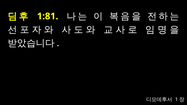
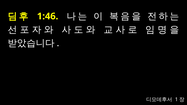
1:81: 1:81 -> 1:46
